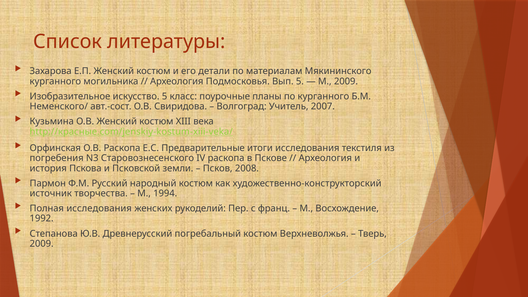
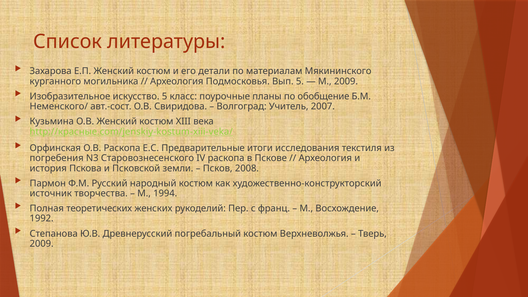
по курганного: курганного -> обобщение
Полная исследования: исследования -> теоретических
